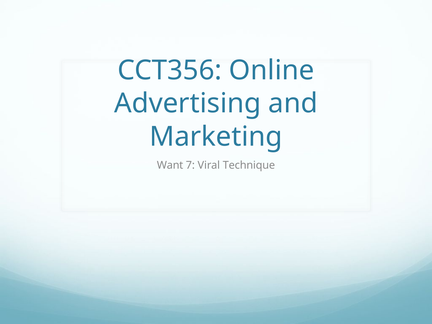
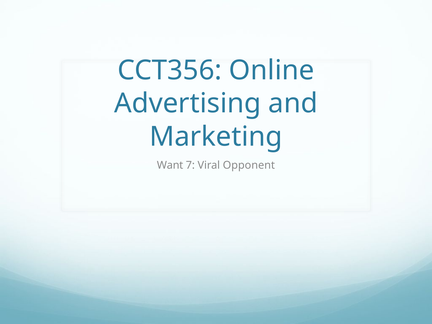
Technique: Technique -> Opponent
